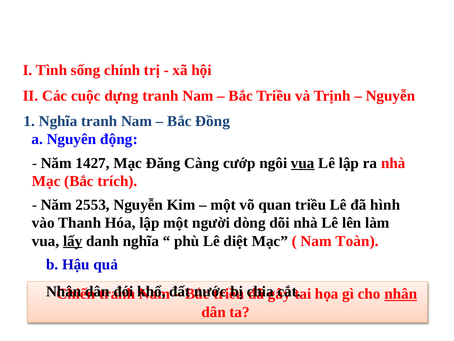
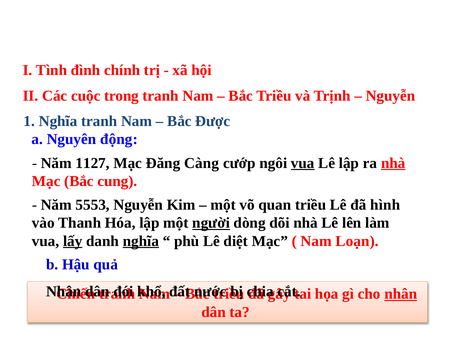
sống: sống -> đình
dựng: dựng -> trong
Đồng: Đồng -> Được
1427: 1427 -> 1127
nhà at (393, 163) underline: none -> present
trích: trích -> cung
2553: 2553 -> 5553
người underline: none -> present
nghĩa at (141, 241) underline: none -> present
Toàn: Toàn -> Loạn
